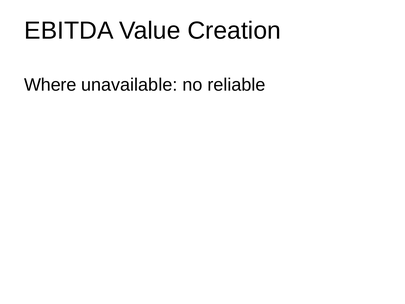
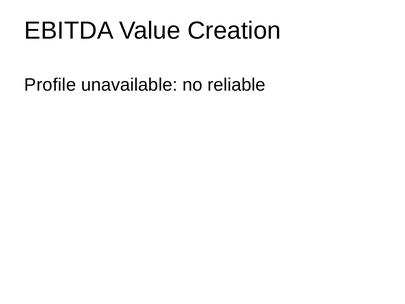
Where: Where -> Profile
